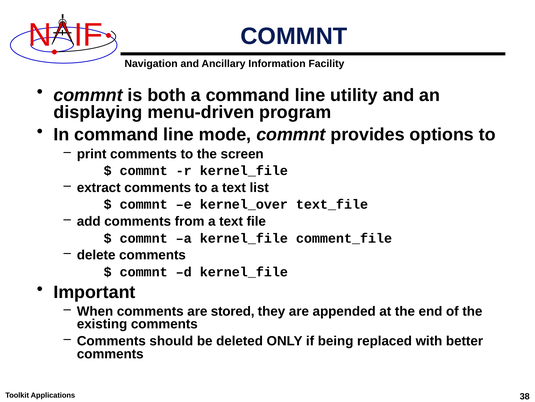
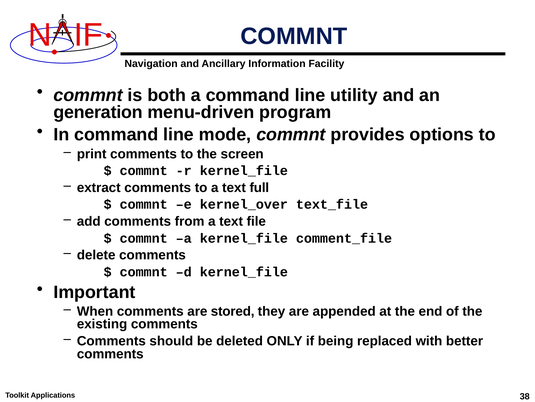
displaying: displaying -> generation
list: list -> full
